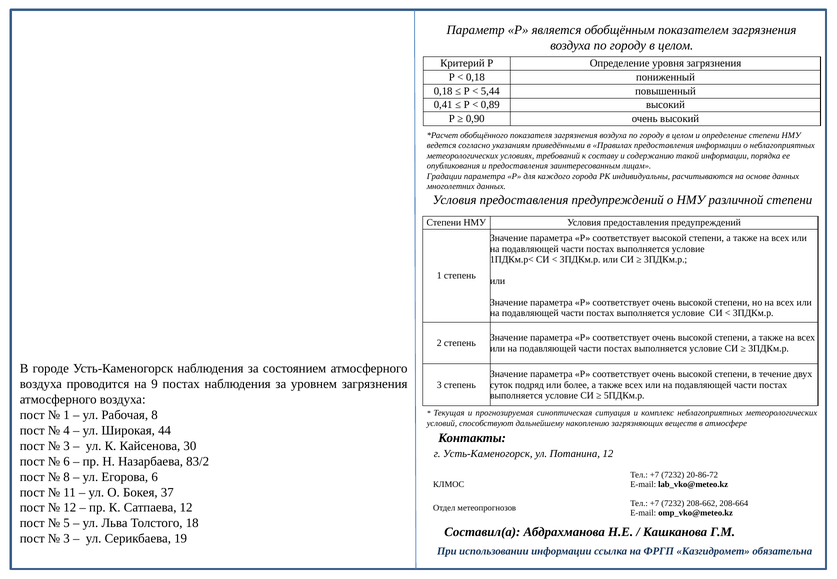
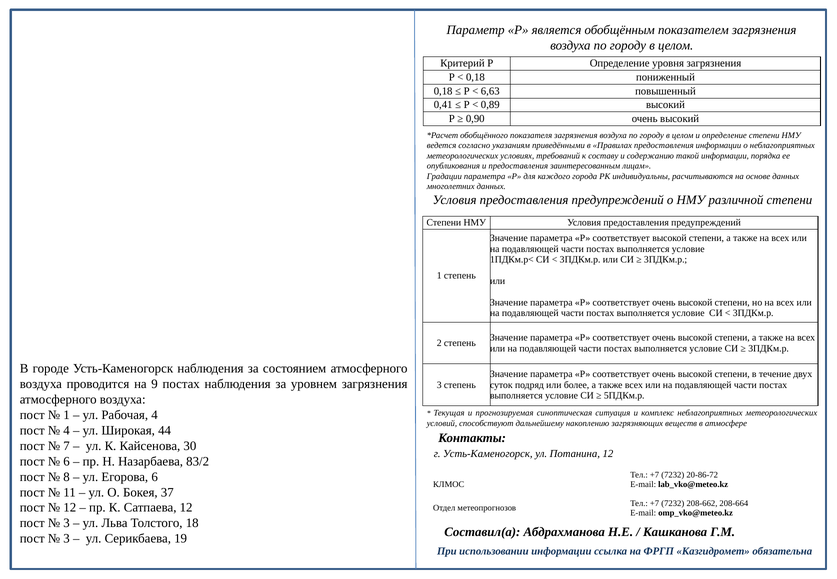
5,44: 5,44 -> 6,63
Рабочая 8: 8 -> 4
3 at (67, 446): 3 -> 7
5 at (67, 524): 5 -> 3
